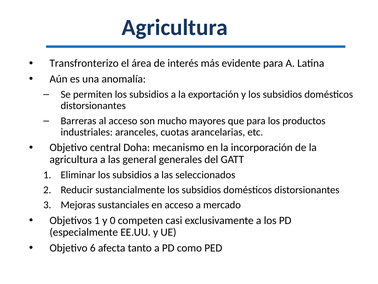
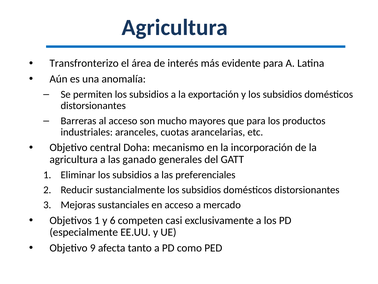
general: general -> ganado
seleccionados: seleccionados -> preferenciales
0: 0 -> 6
6: 6 -> 9
